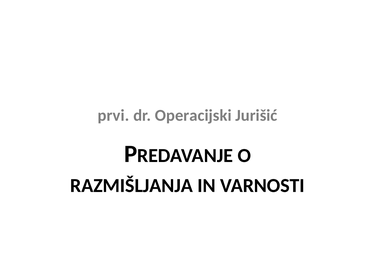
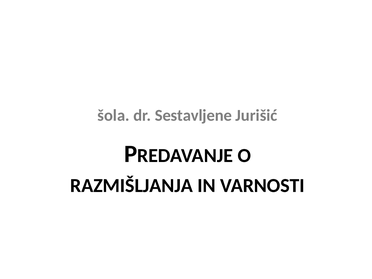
prvi: prvi -> šola
Operacijski: Operacijski -> Sestavljene
